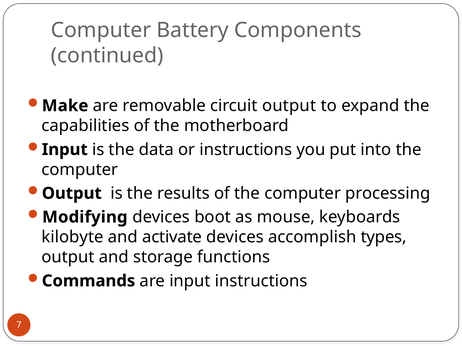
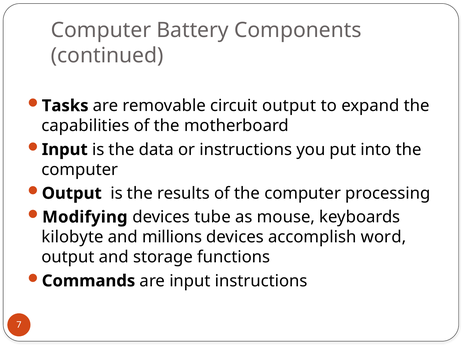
Make: Make -> Tasks
boot: boot -> tube
activate: activate -> millions
types: types -> word
